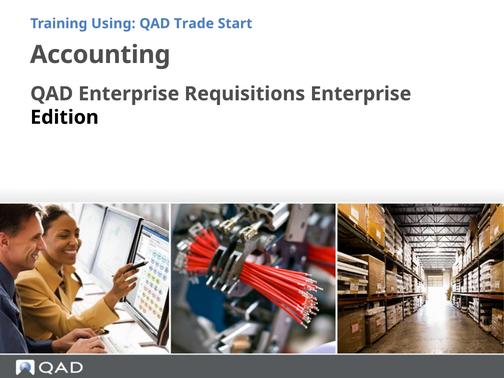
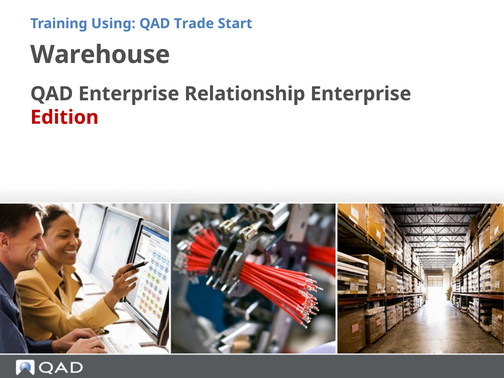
Accounting: Accounting -> Warehouse
Requisitions: Requisitions -> Relationship
Edition colour: black -> red
